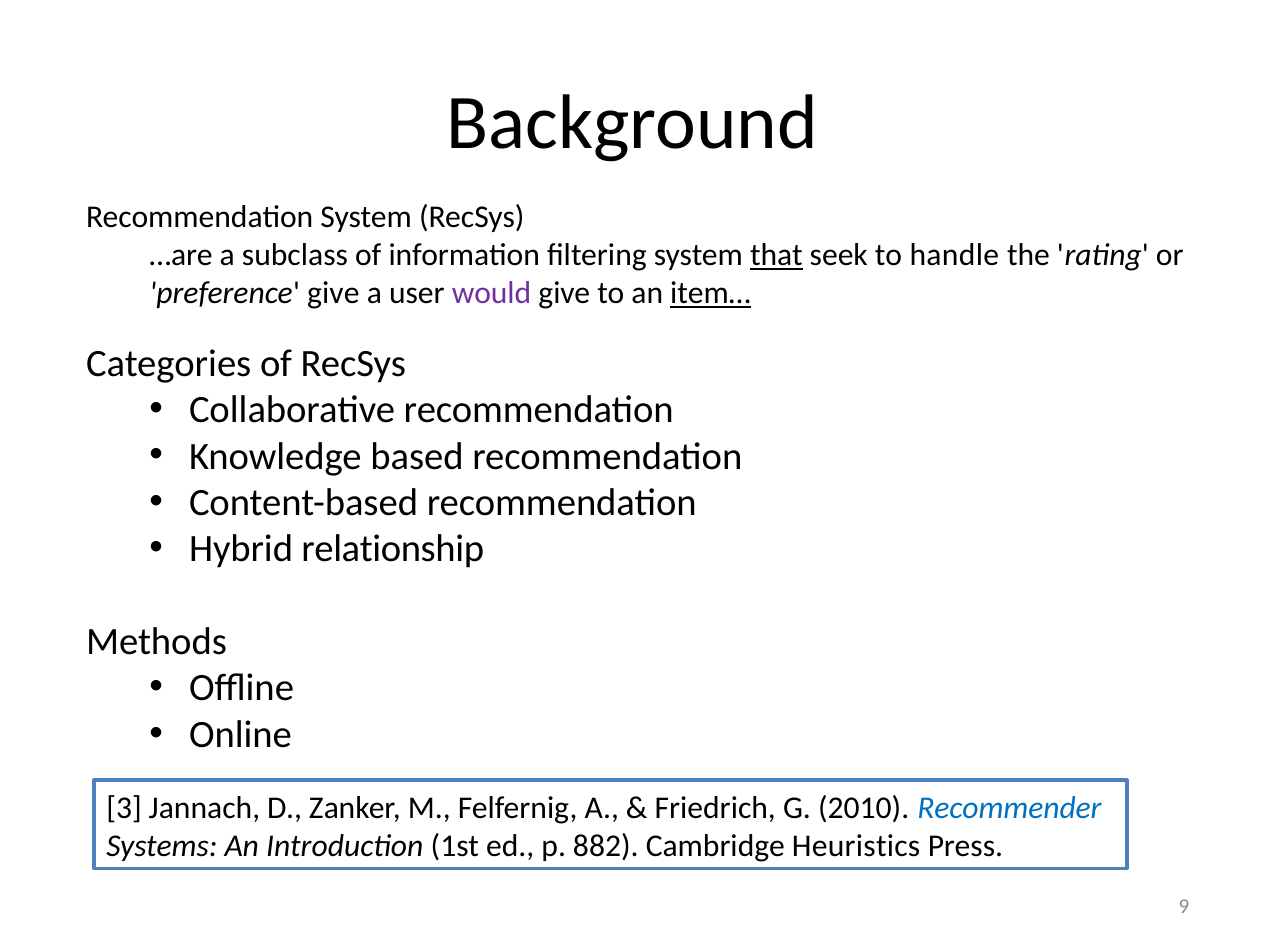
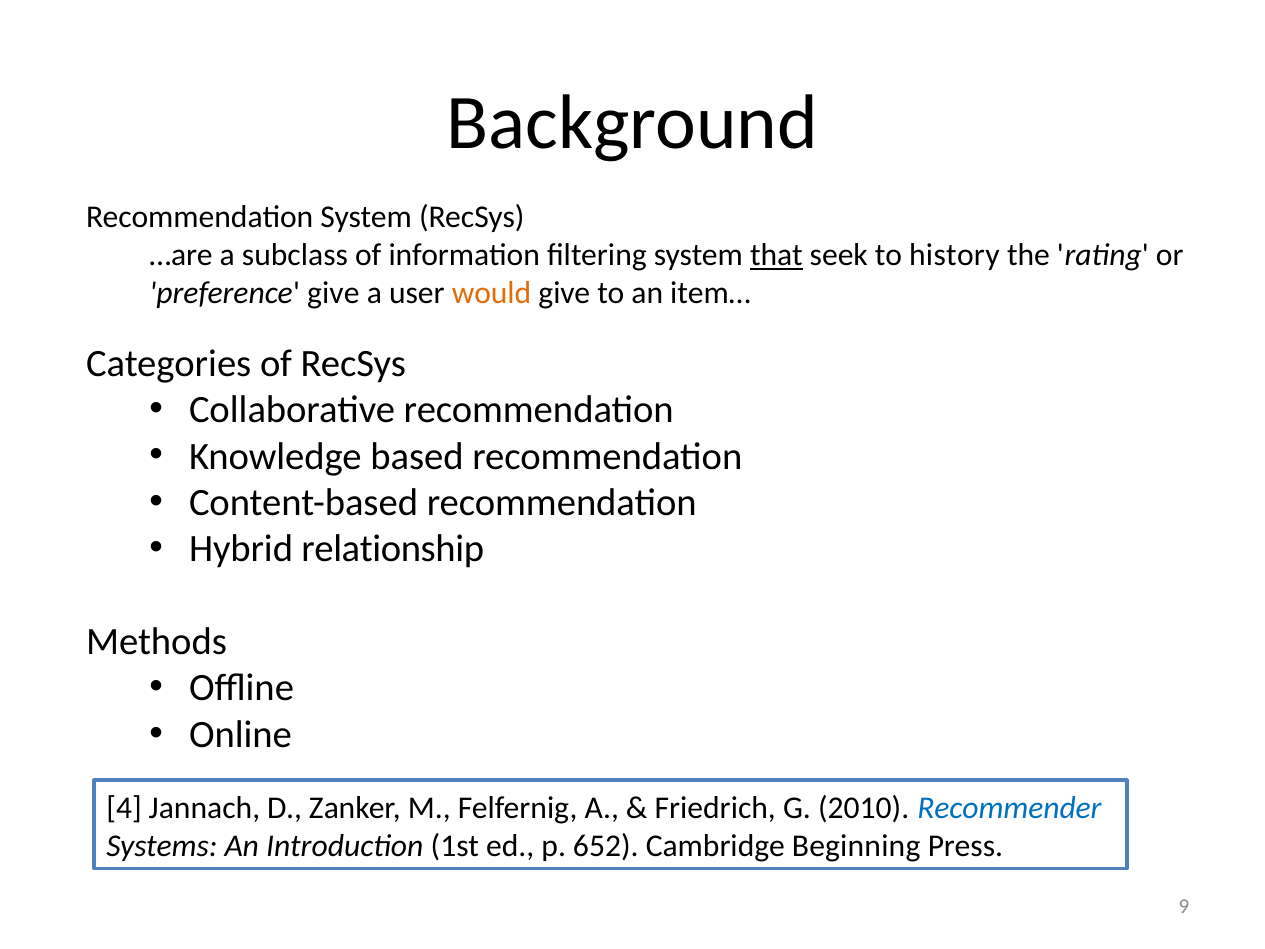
handle: handle -> history
would colour: purple -> orange
item… underline: present -> none
3: 3 -> 4
882: 882 -> 652
Heuristics: Heuristics -> Beginning
